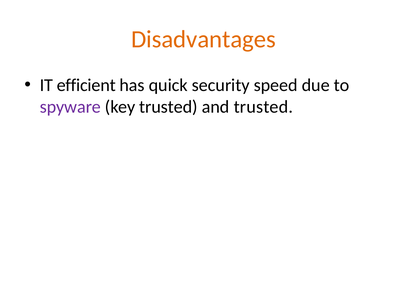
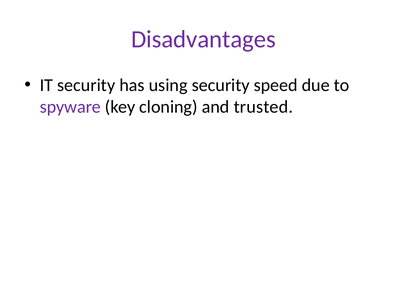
Disadvantages colour: orange -> purple
IT efficient: efficient -> security
quick: quick -> using
key trusted: trusted -> cloning
